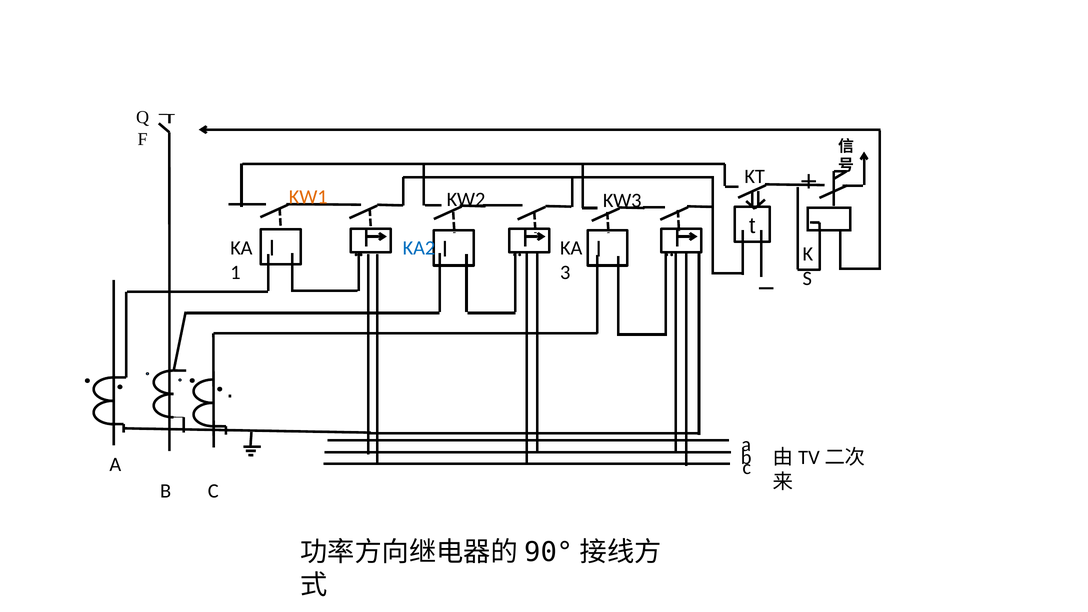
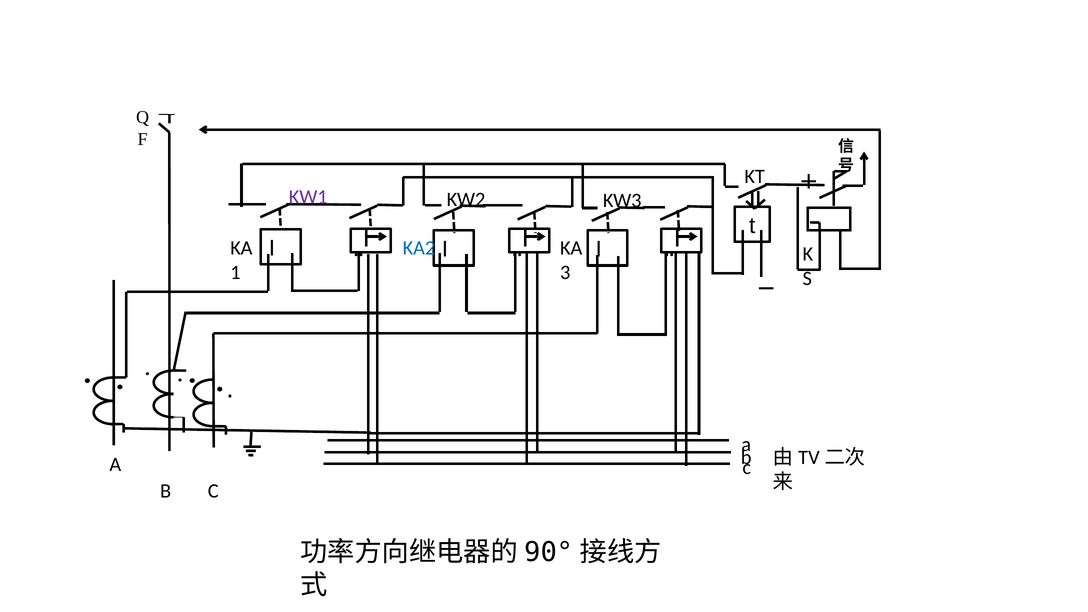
KW1 colour: orange -> purple
